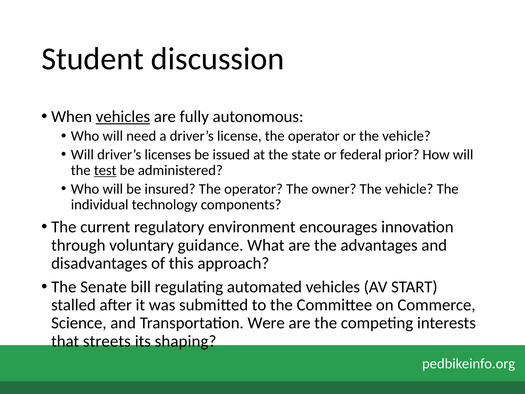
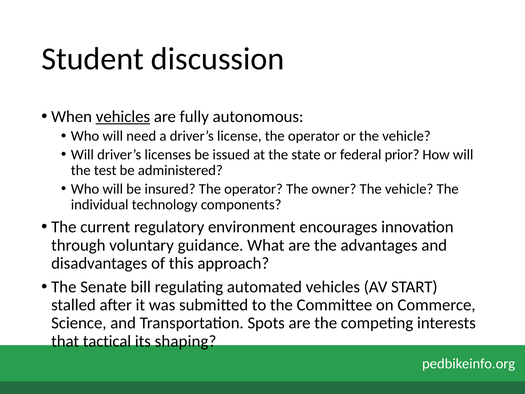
test underline: present -> none
Were: Were -> Spots
streets: streets -> tactical
